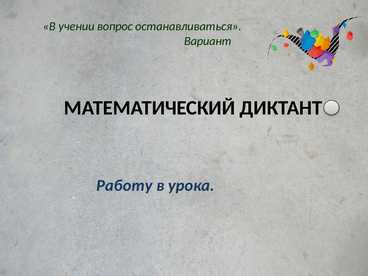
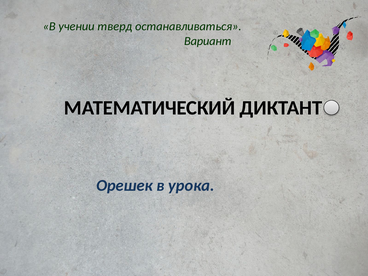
вопрос: вопрос -> тверд
Работу: Работу -> Орешек
